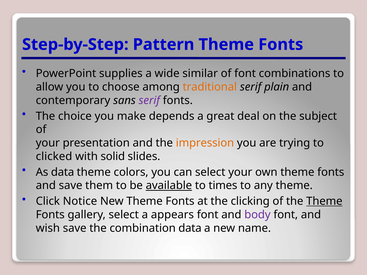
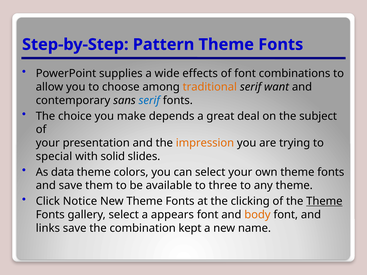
similar: similar -> effects
plain: plain -> want
serif at (149, 100) colour: purple -> blue
clicked: clicked -> special
available underline: present -> none
times: times -> three
body colour: purple -> orange
wish: wish -> links
combination data: data -> kept
